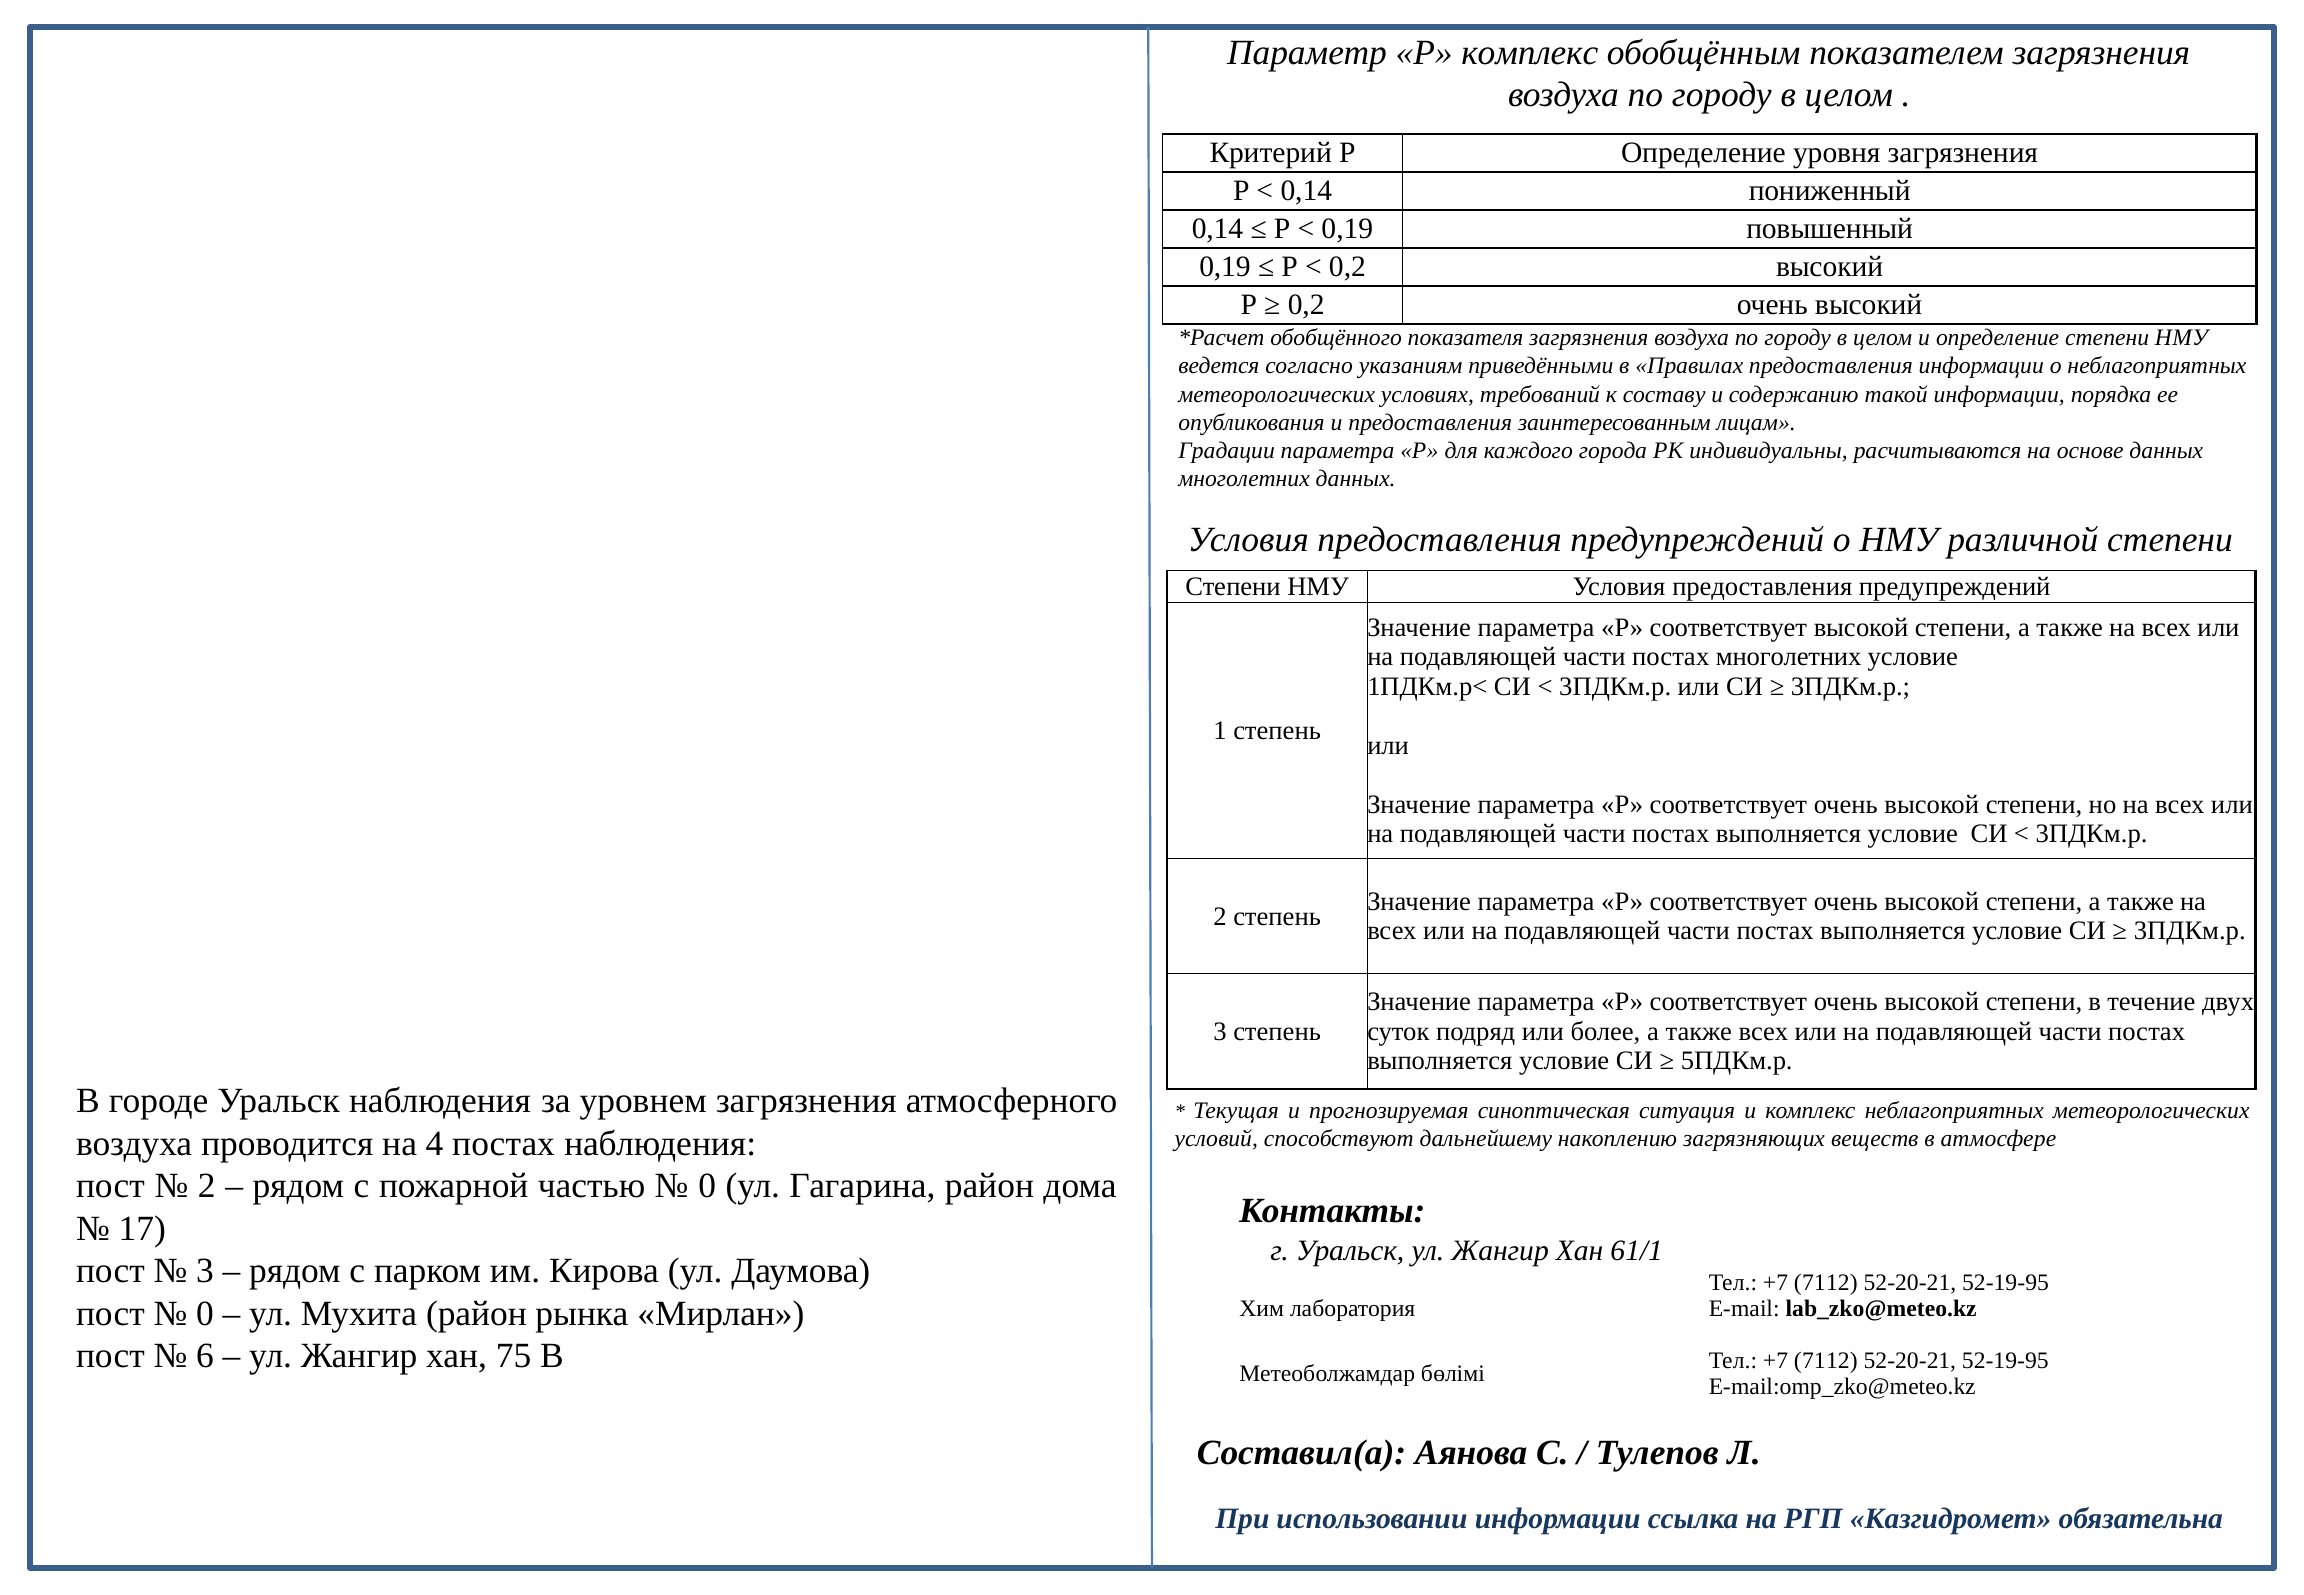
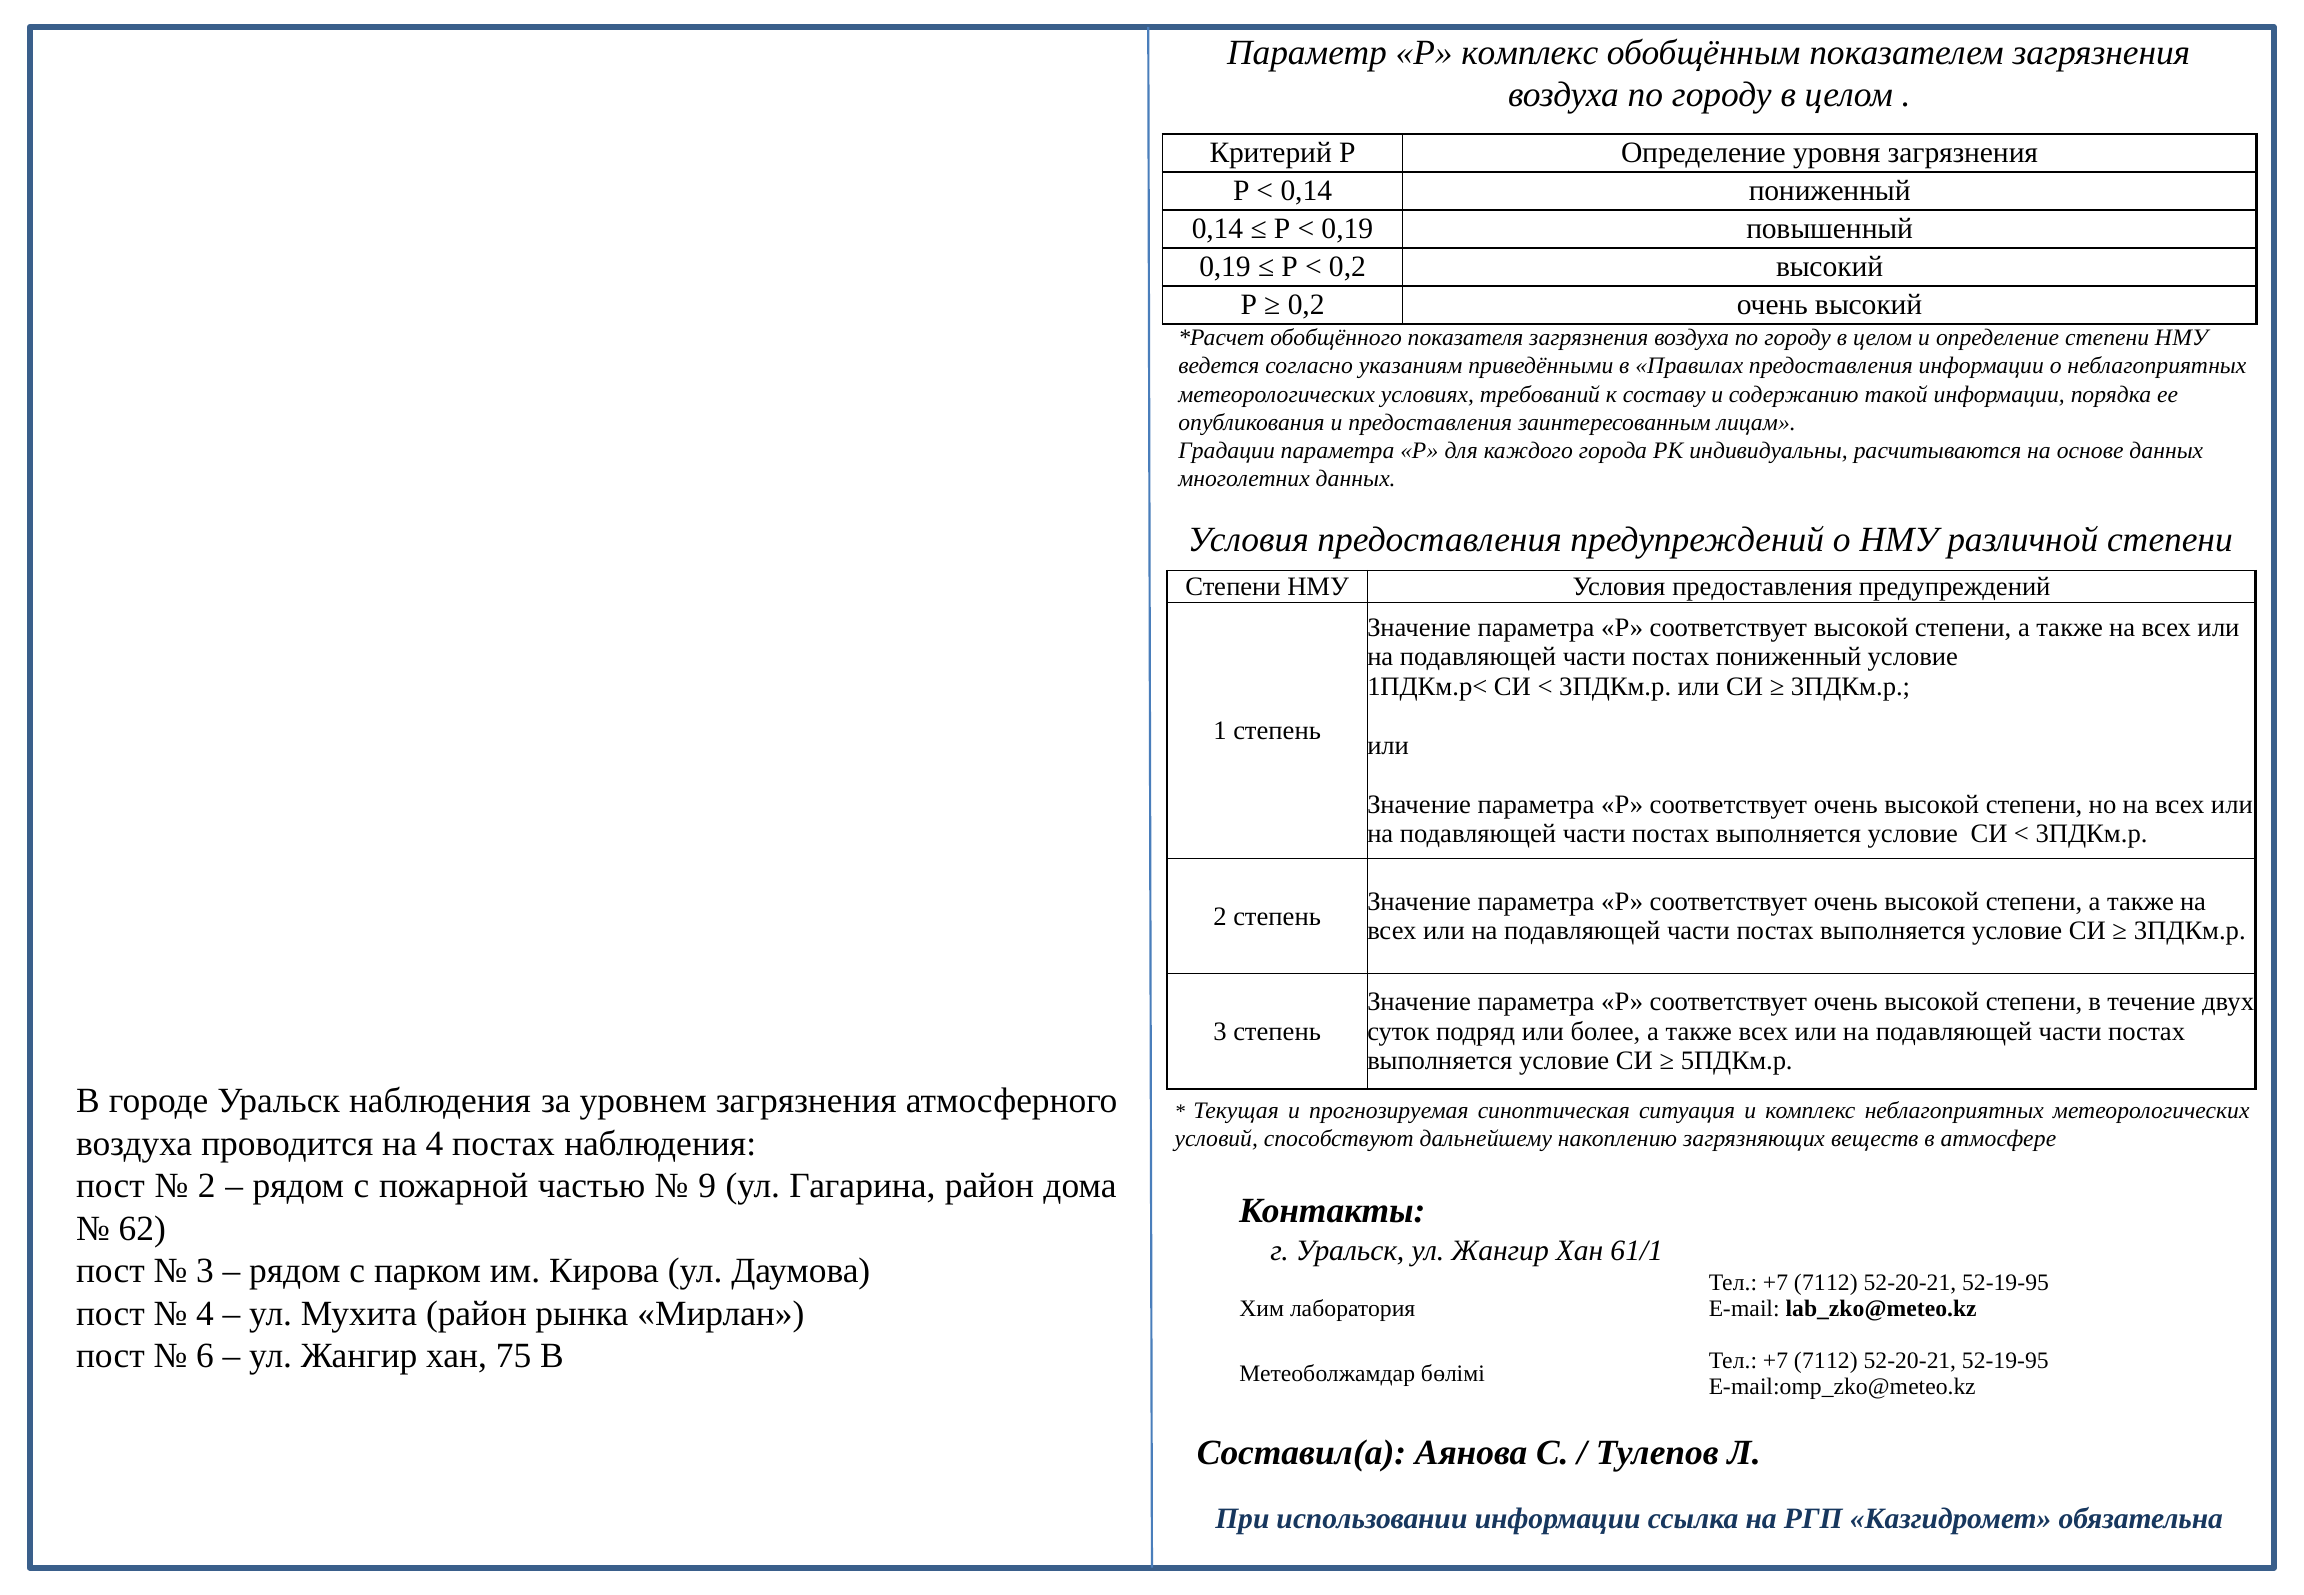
постах многолетних: многолетних -> пониженный
0 at (707, 1186): 0 -> 9
17: 17 -> 62
0 at (205, 1314): 0 -> 4
